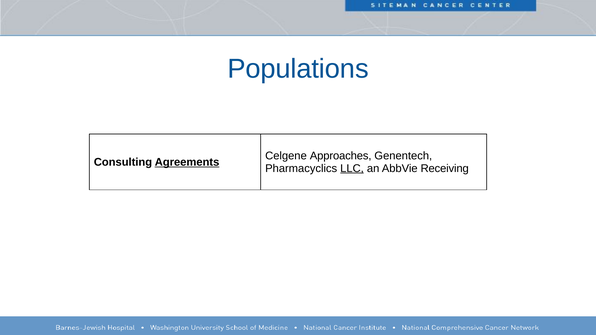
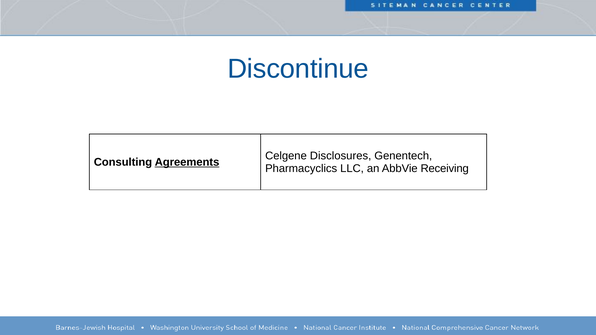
Populations: Populations -> Discontinue
Approaches: Approaches -> Disclosures
LLC underline: present -> none
